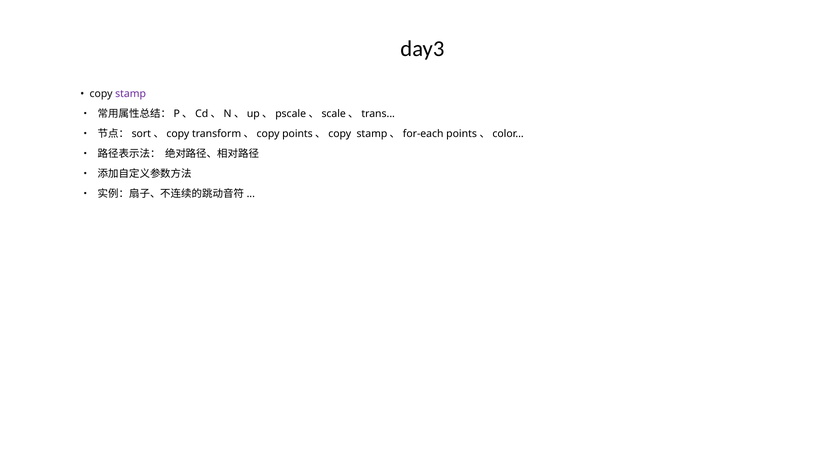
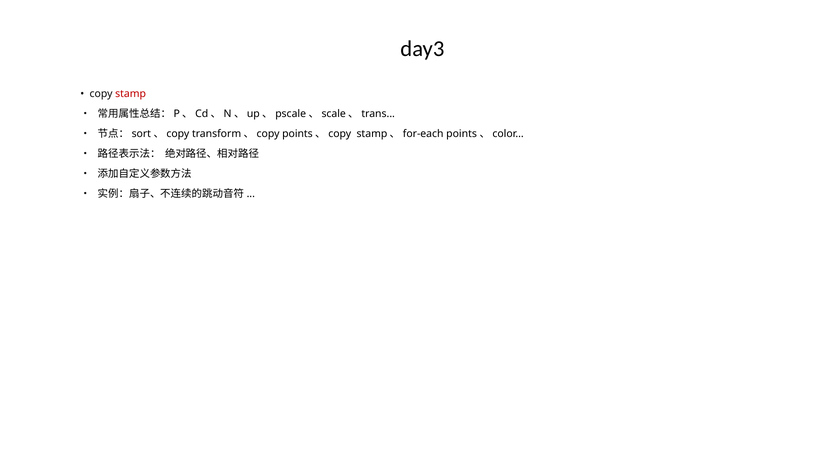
stamp colour: purple -> red
